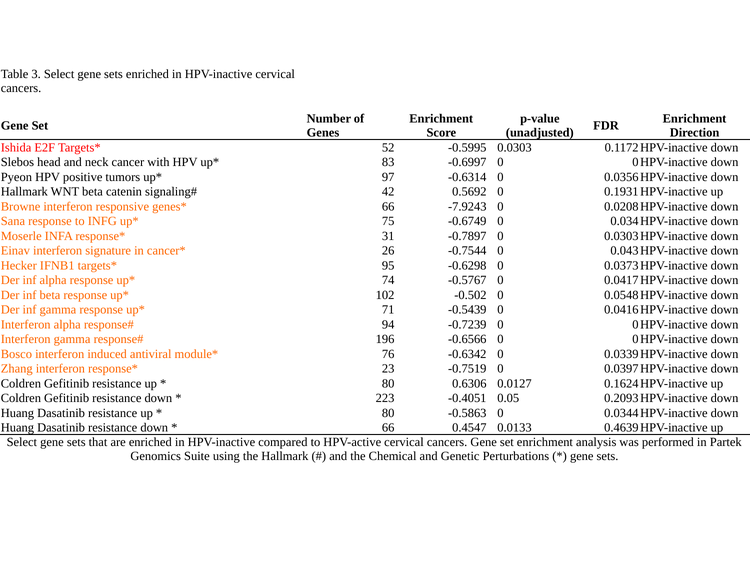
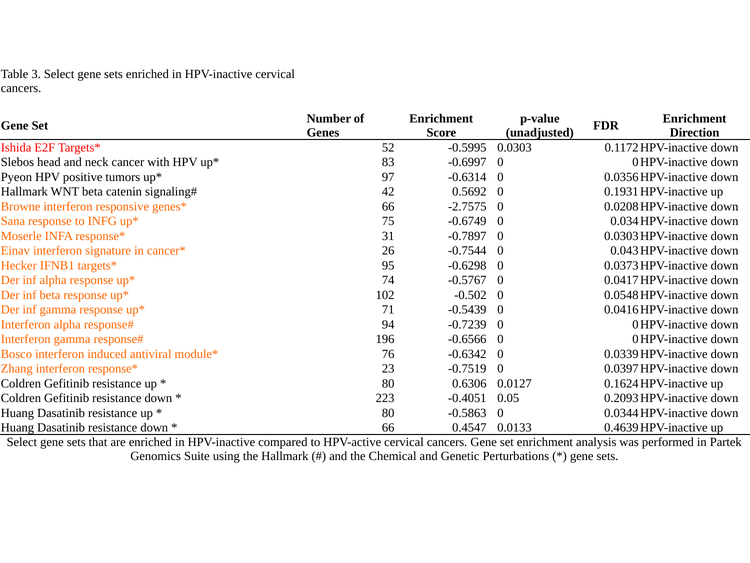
-7.9243: -7.9243 -> -2.7575
